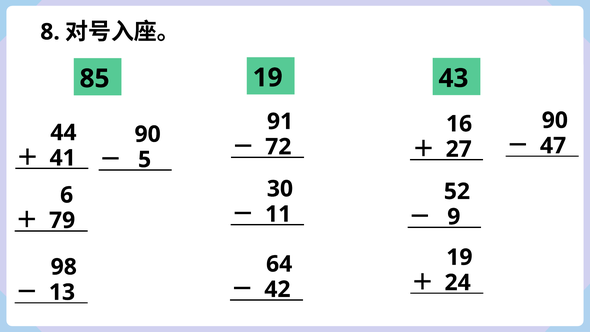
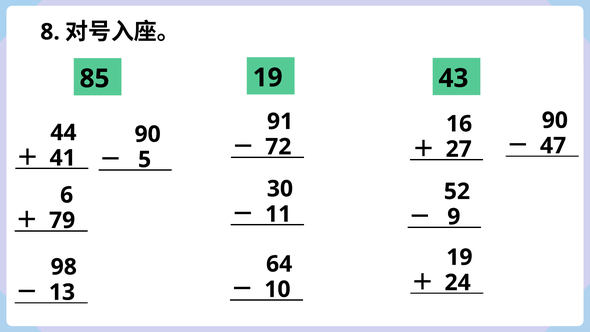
42: 42 -> 10
